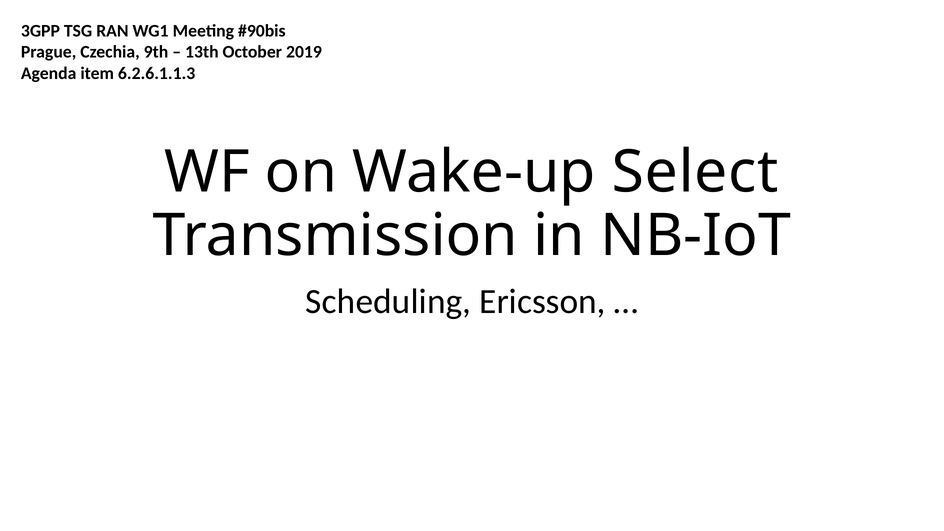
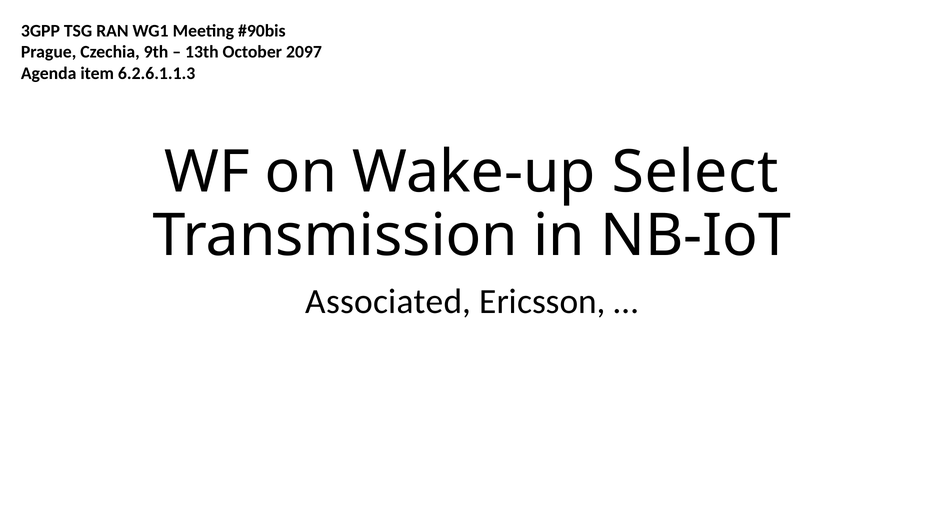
2019: 2019 -> 2097
Scheduling: Scheduling -> Associated
